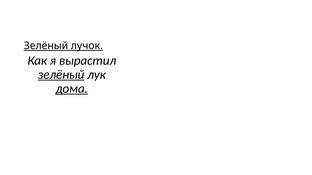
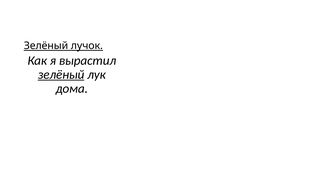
дома underline: present -> none
